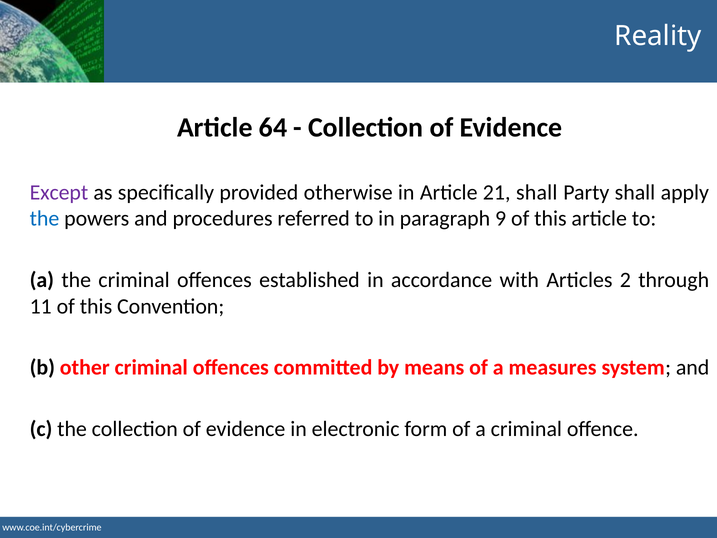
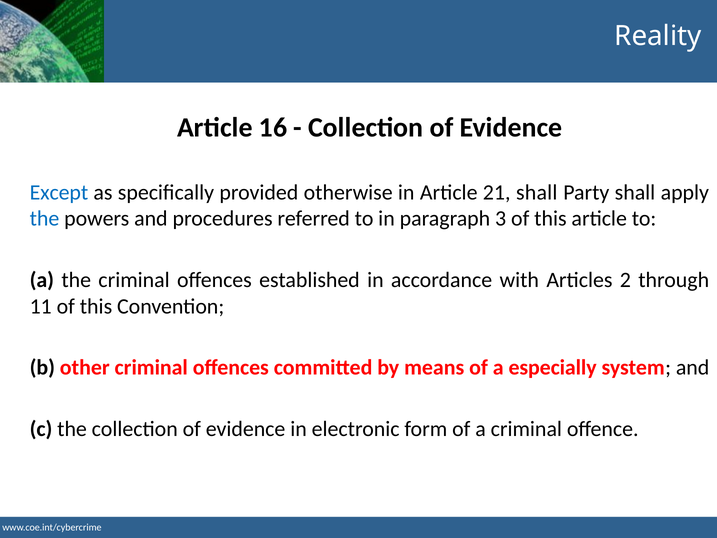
64: 64 -> 16
Except colour: purple -> blue
9: 9 -> 3
measures: measures -> especially
